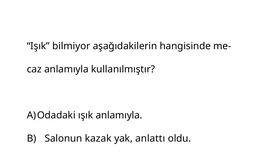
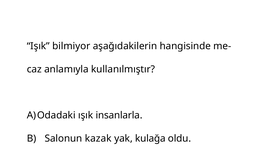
ışık anlamıyla: anlamıyla -> insanlarla
anlattı: anlattı -> kulağa
